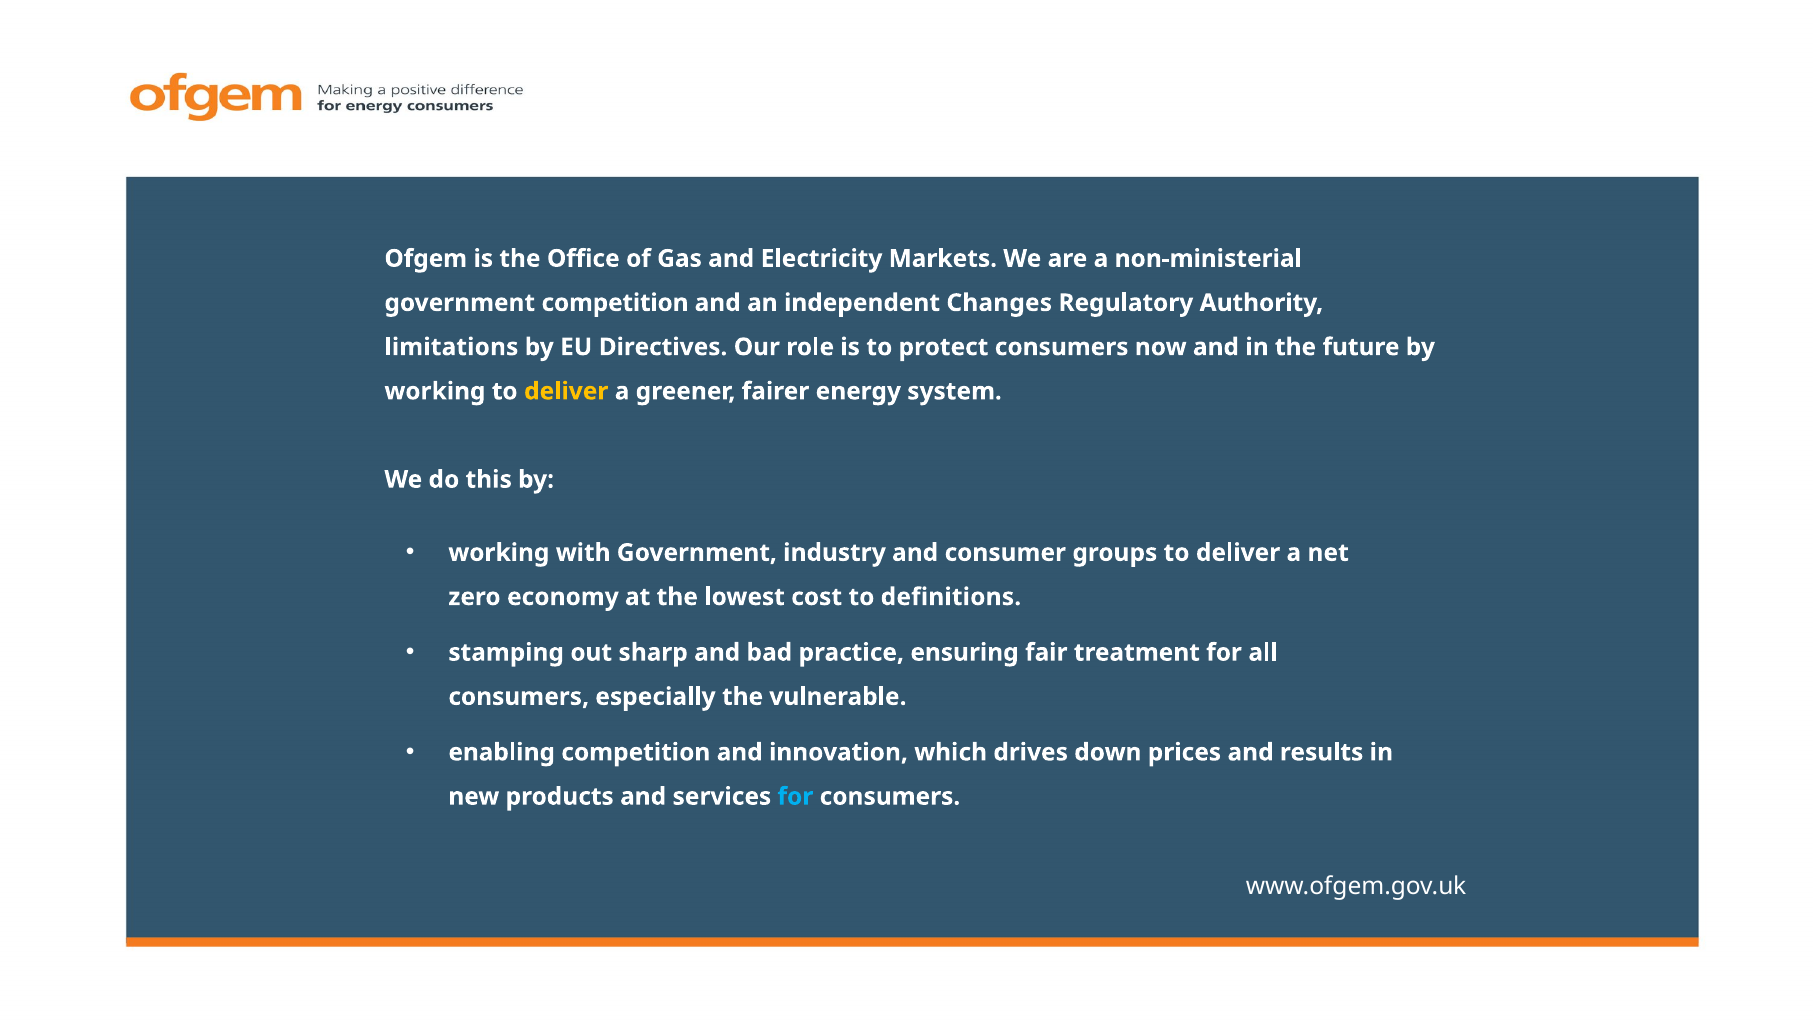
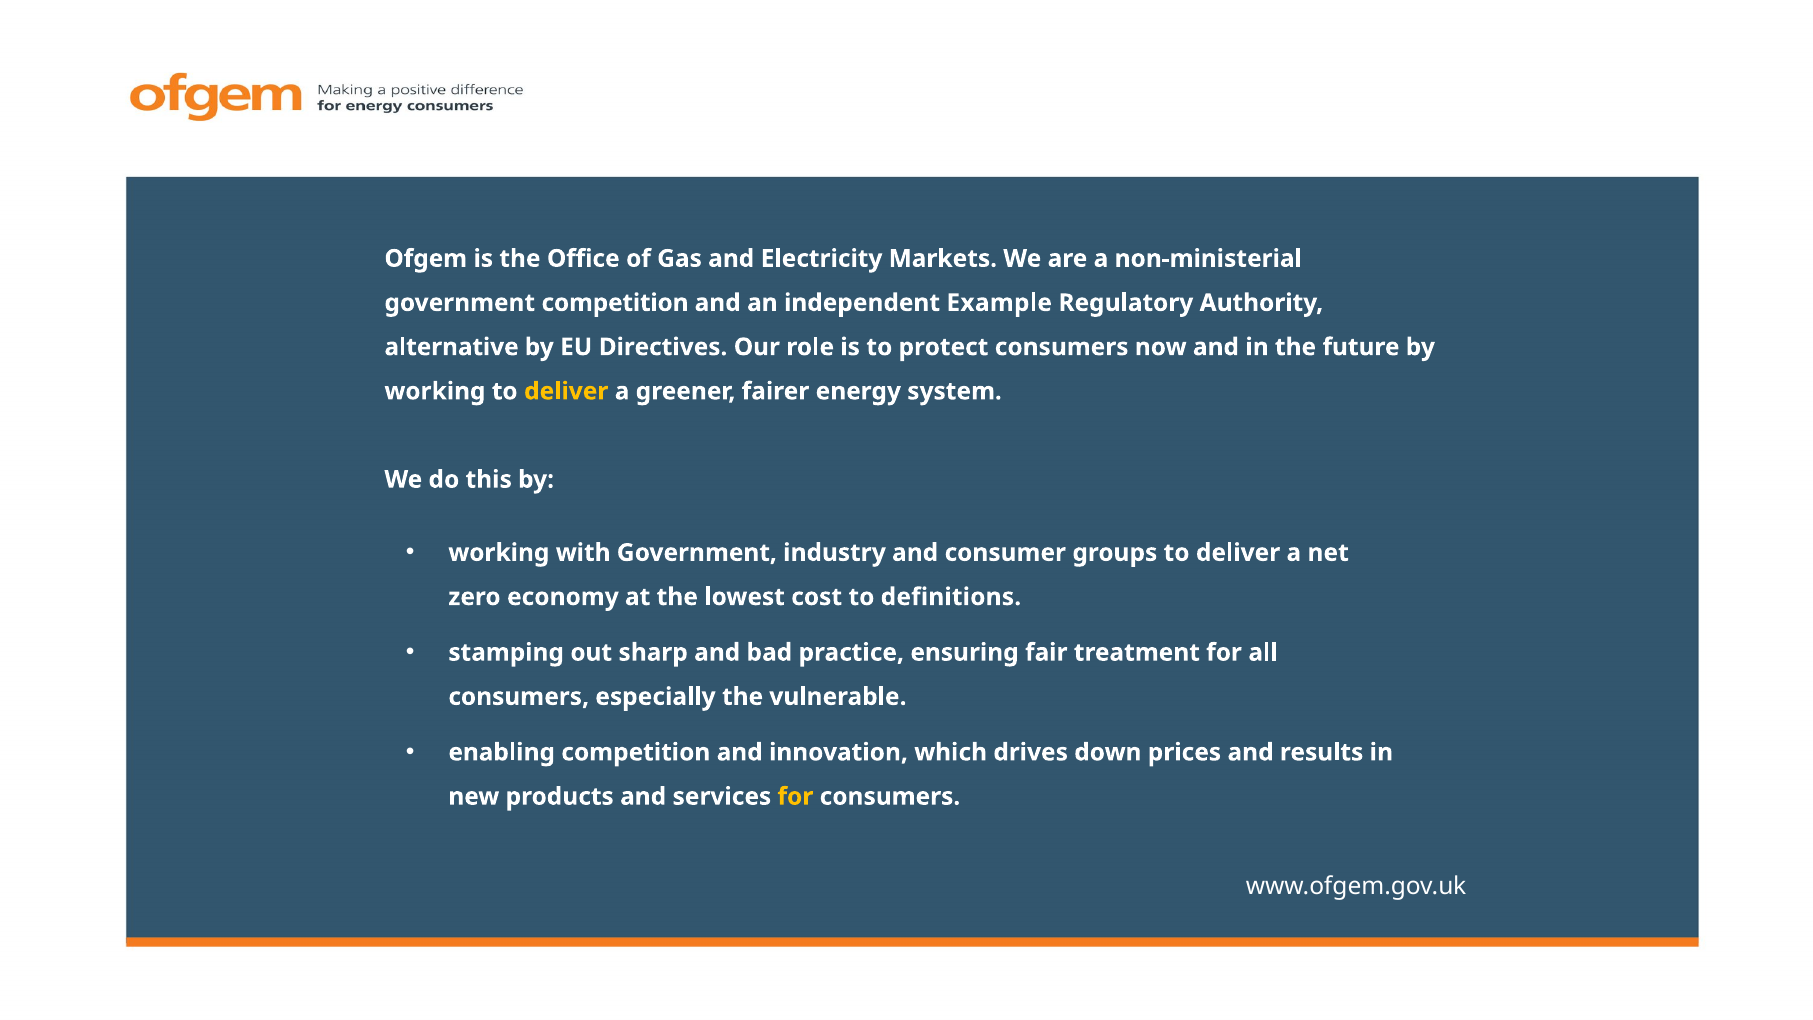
Changes: Changes -> Example
limitations: limitations -> alternative
for at (795, 796) colour: light blue -> yellow
